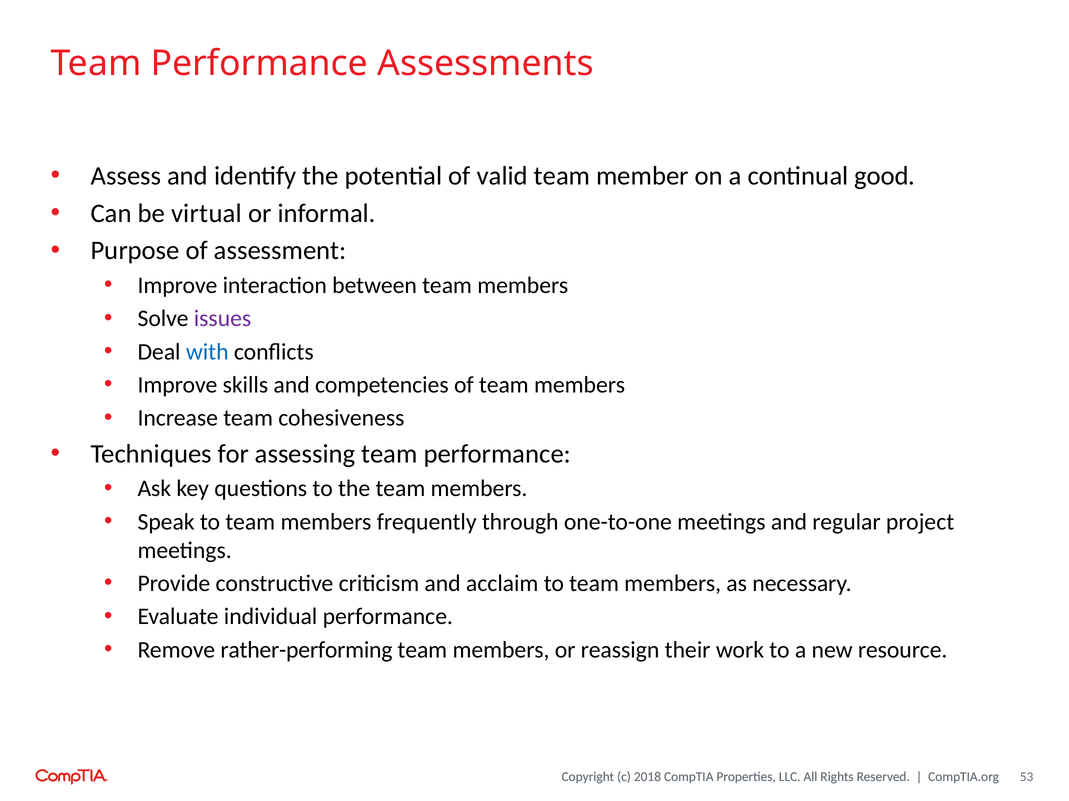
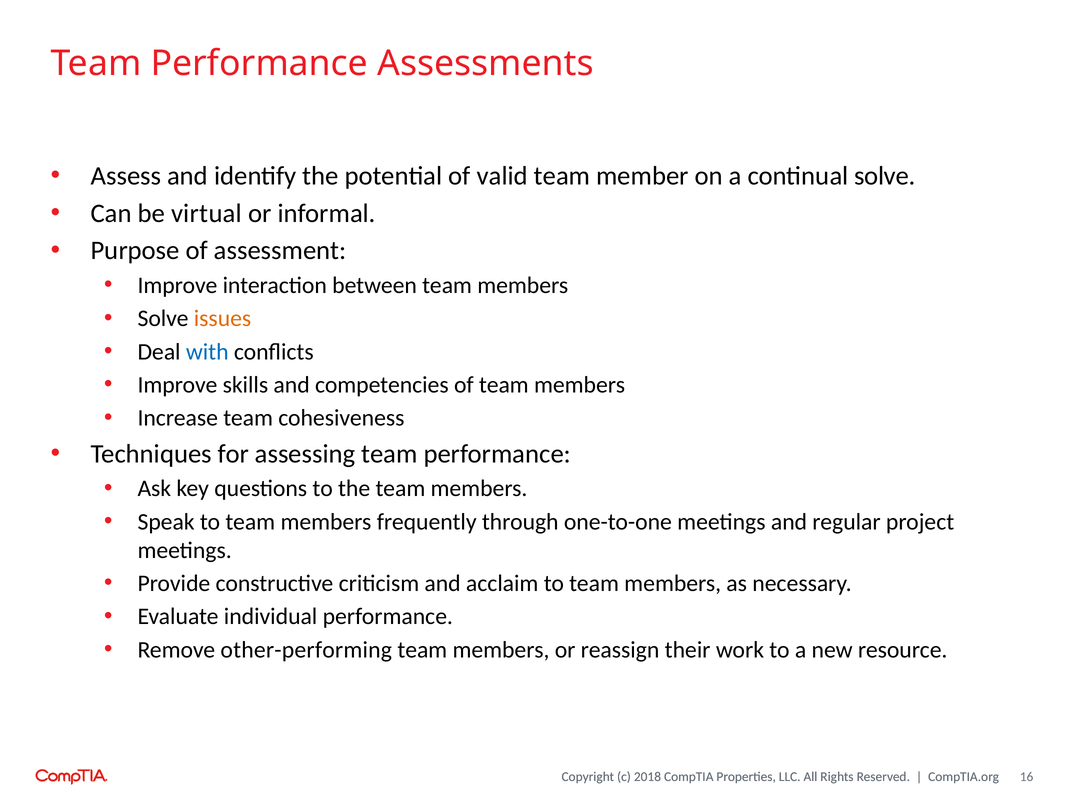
continual good: good -> solve
issues colour: purple -> orange
rather-performing: rather-performing -> other-performing
53: 53 -> 16
